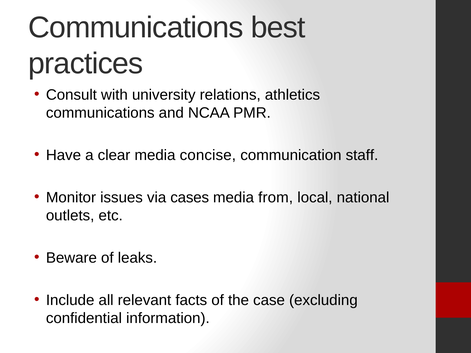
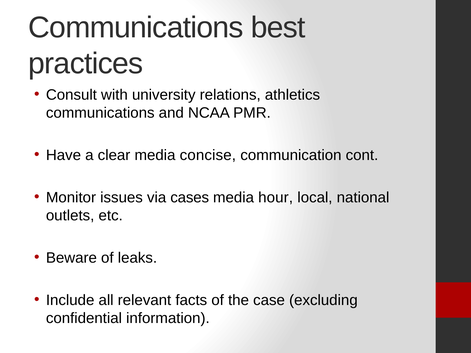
staff: staff -> cont
from: from -> hour
